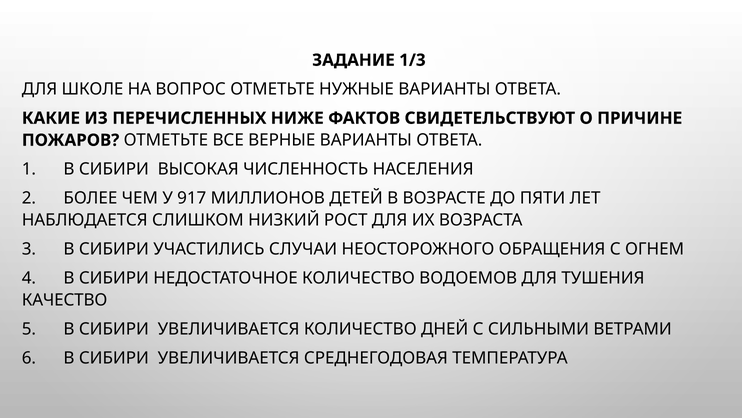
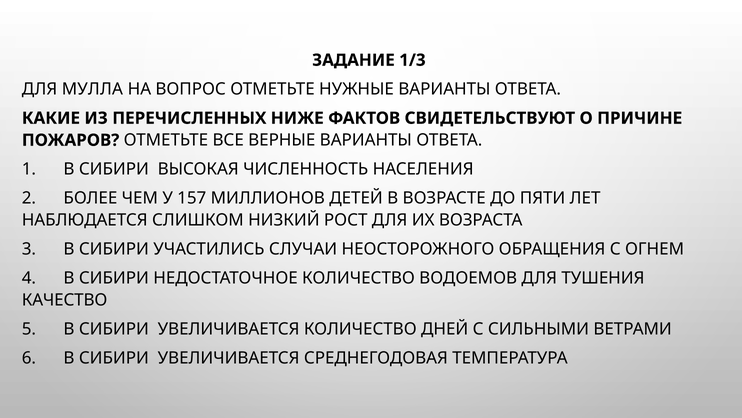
ШКОЛЕ: ШКОЛЕ -> МУЛЛА
917: 917 -> 157
